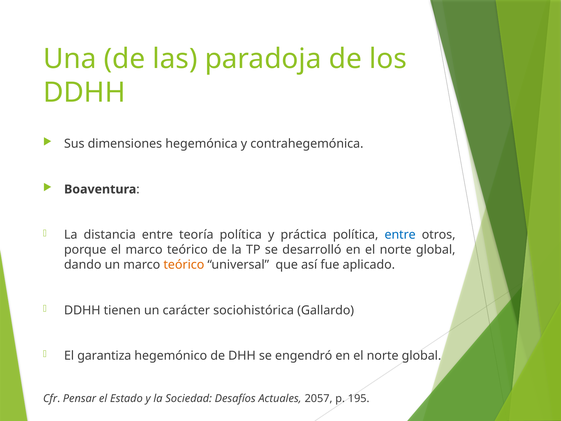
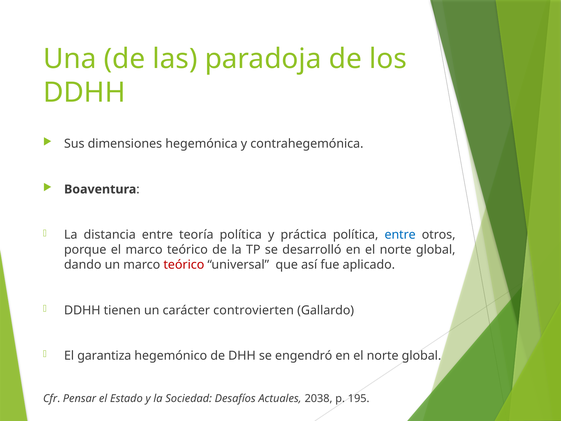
teórico at (184, 265) colour: orange -> red
sociohistórica: sociohistórica -> controvierten
2057: 2057 -> 2038
